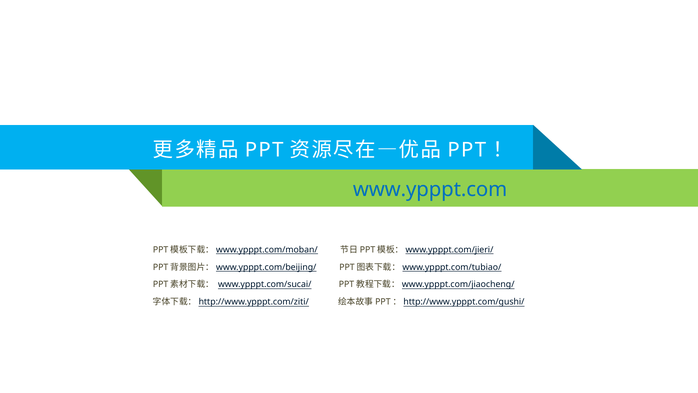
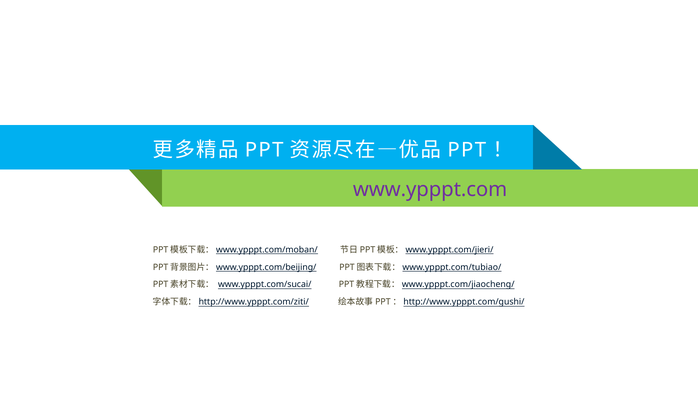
www.ypppt.com colour: blue -> purple
